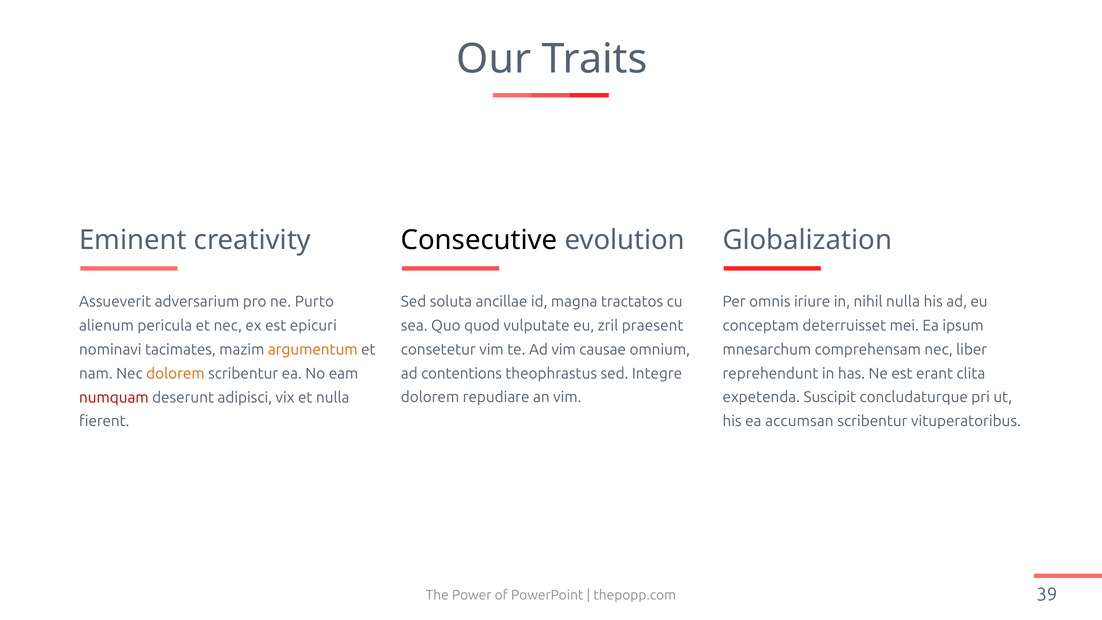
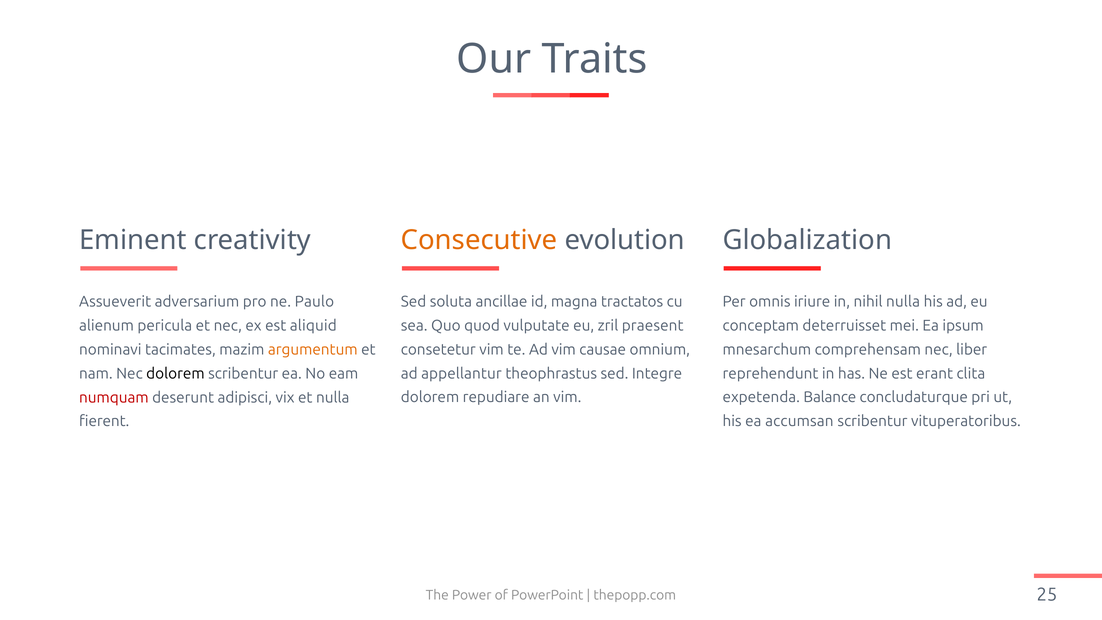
Consecutive colour: black -> orange
Purto: Purto -> Paulo
epicuri: epicuri -> aliquid
contentions: contentions -> appellantur
dolorem at (175, 373) colour: orange -> black
Suscipit: Suscipit -> Balance
39: 39 -> 25
